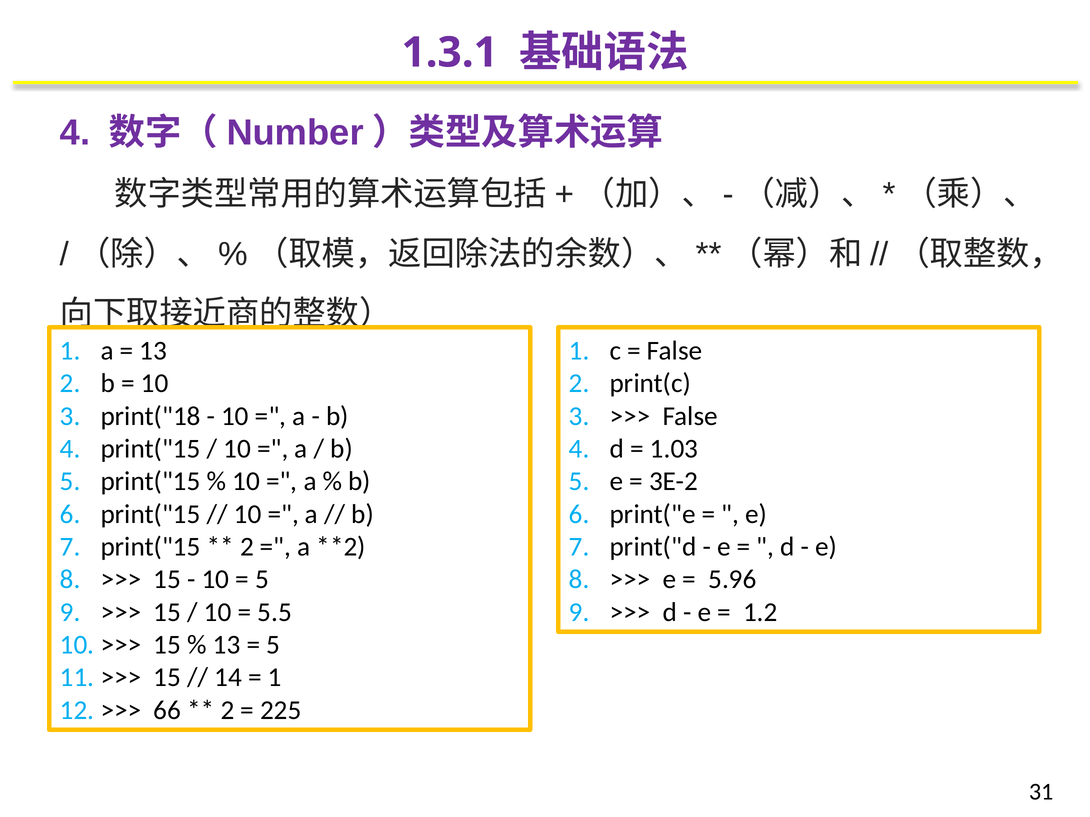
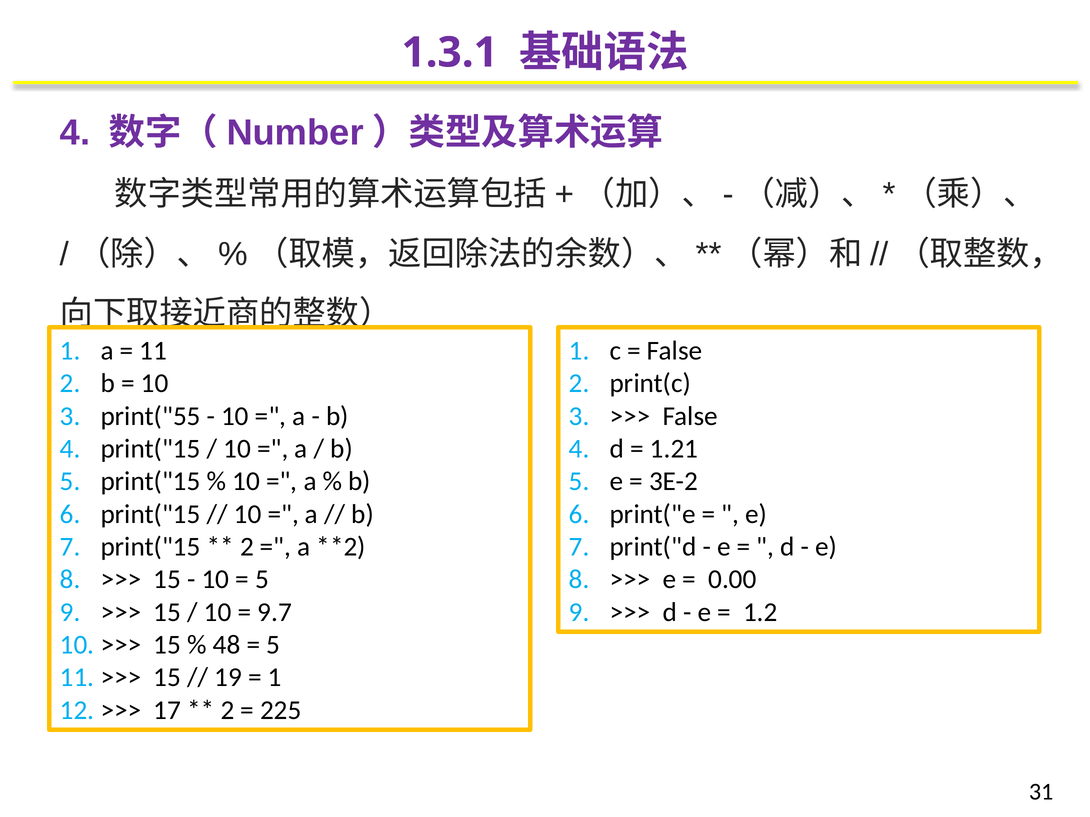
13 at (153, 351): 13 -> 11
print("18: print("18 -> print("55
1.03: 1.03 -> 1.21
5.96: 5.96 -> 0.00
5.5: 5.5 -> 9.7
13 at (227, 645): 13 -> 48
14: 14 -> 19
66: 66 -> 17
